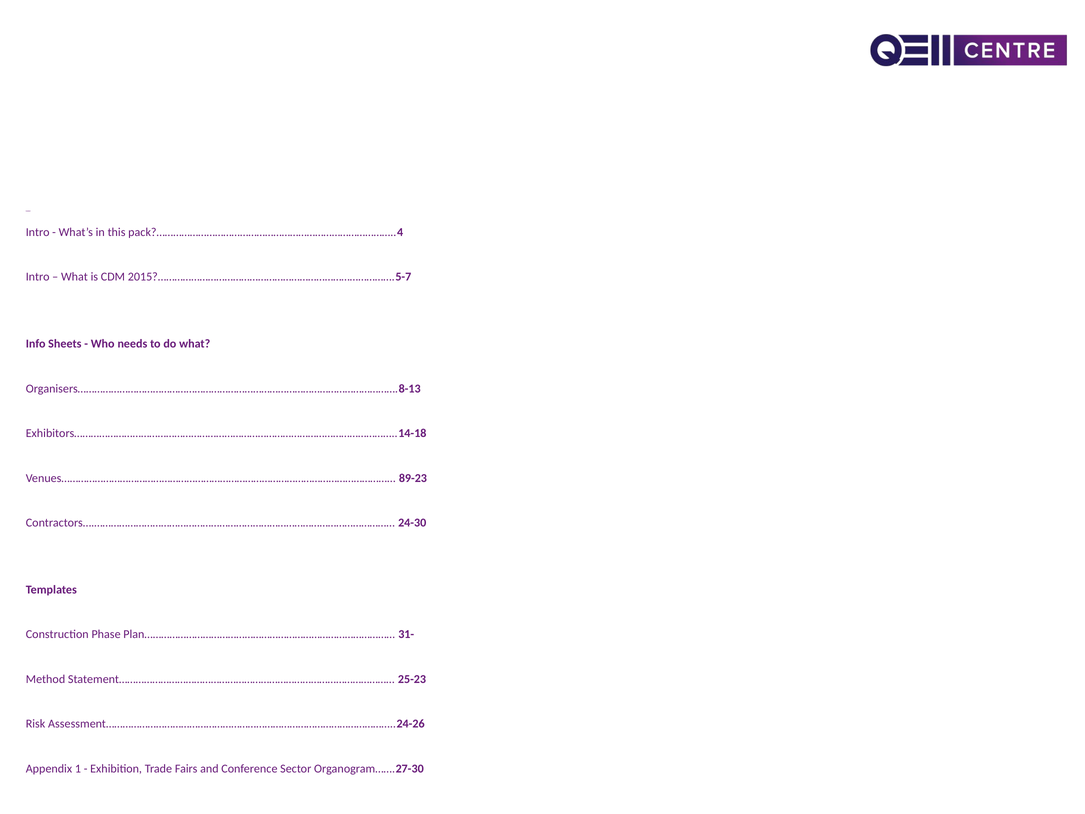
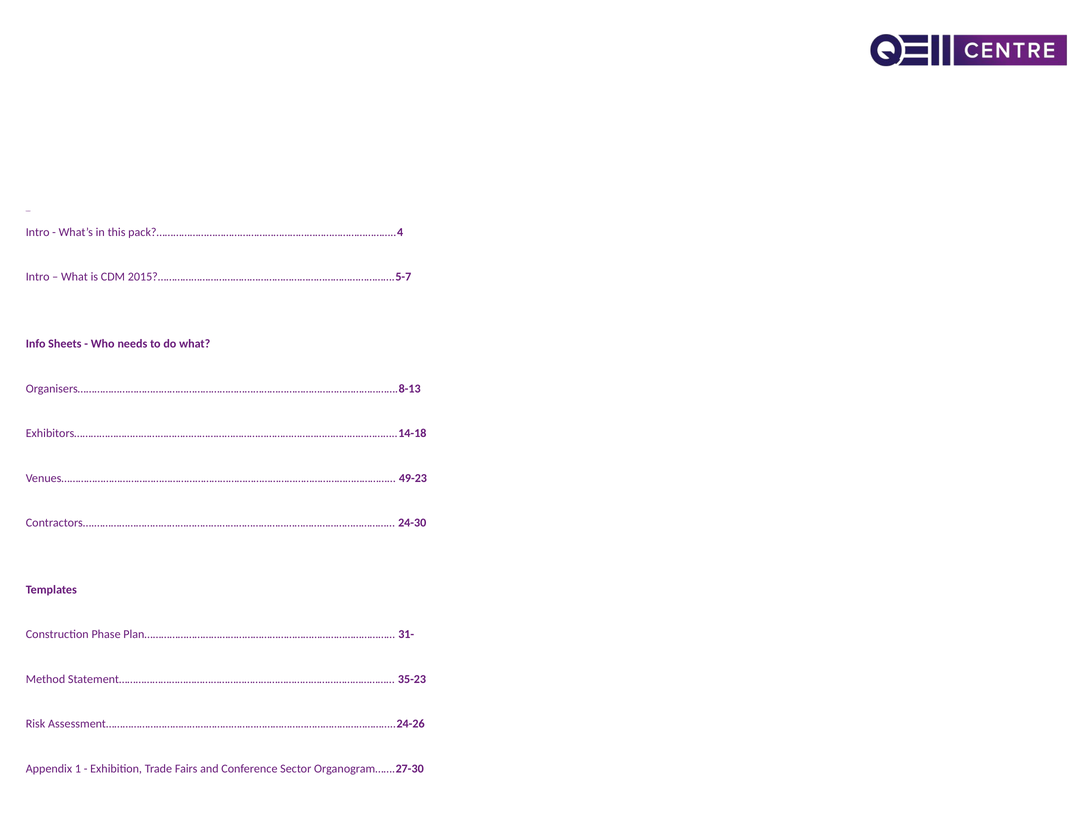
89-23: 89-23 -> 49-23
25-23: 25-23 -> 35-23
